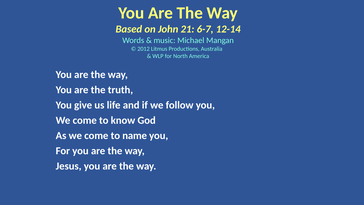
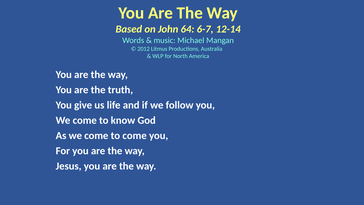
21: 21 -> 64
to name: name -> come
